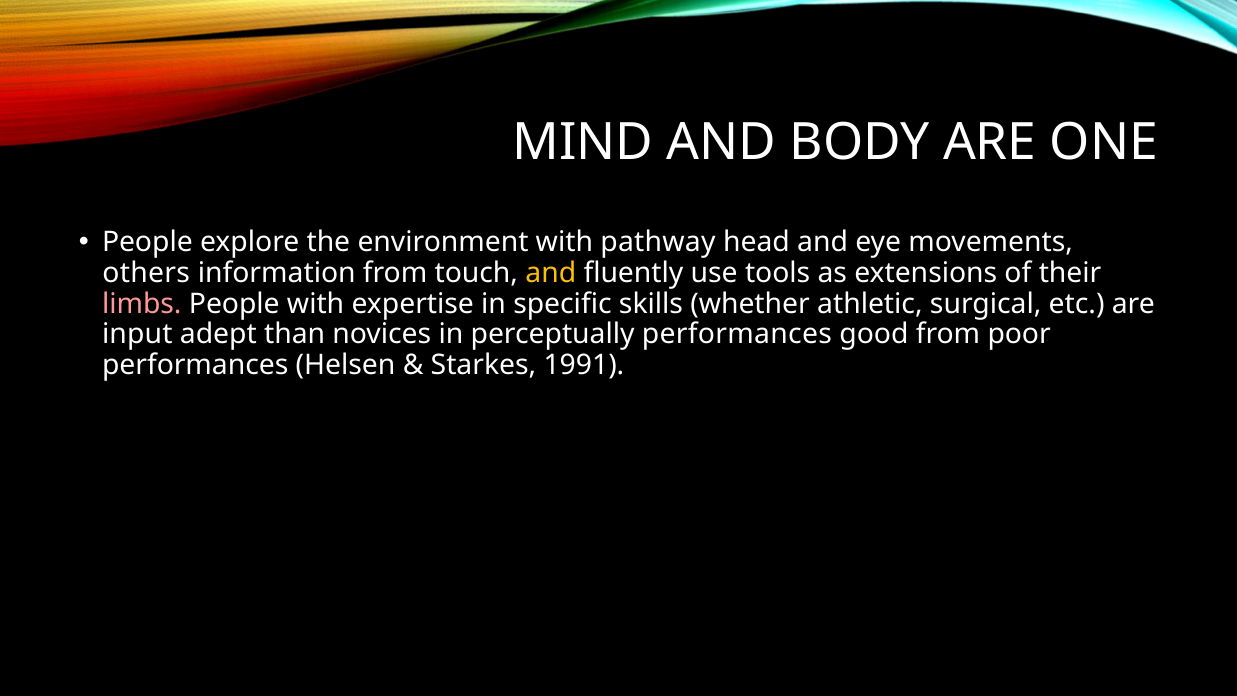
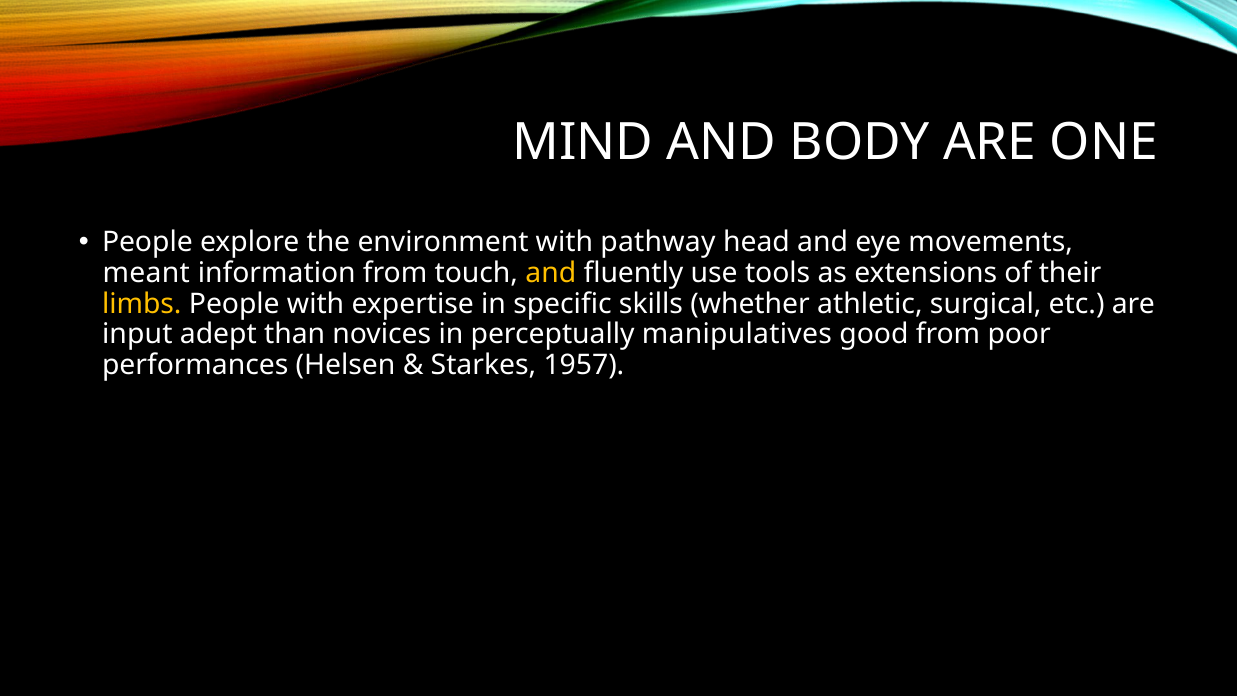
others: others -> meant
limbs colour: pink -> yellow
perceptually performances: performances -> manipulatives
1991: 1991 -> 1957
